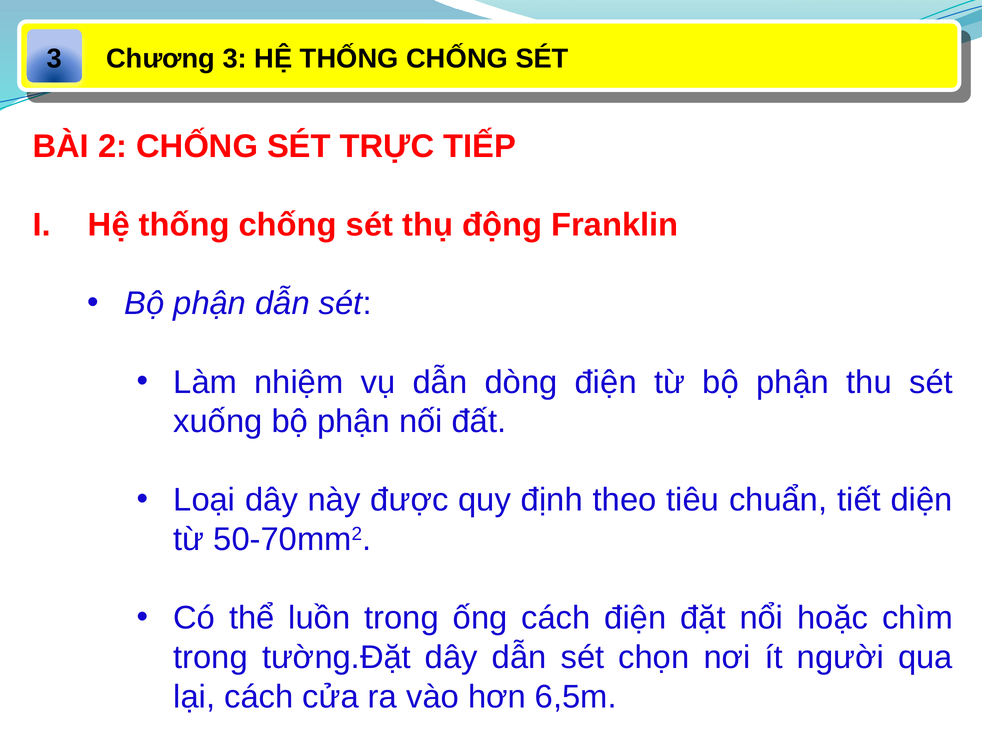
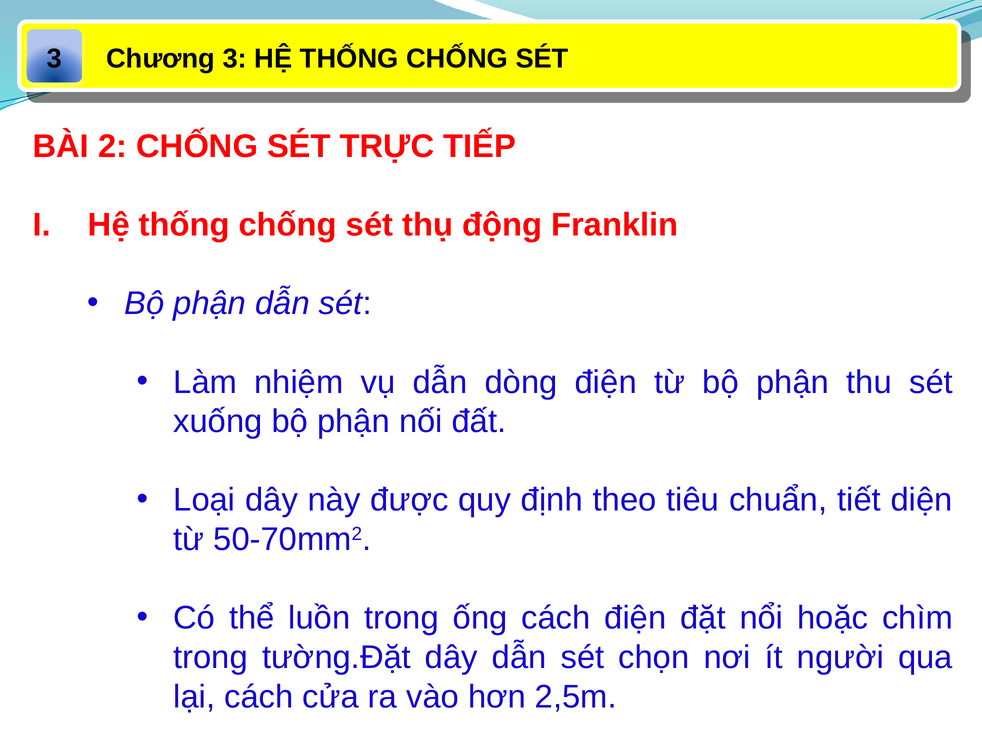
6,5m: 6,5m -> 2,5m
